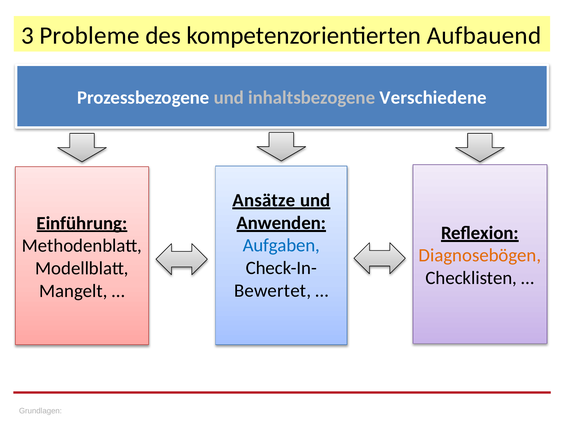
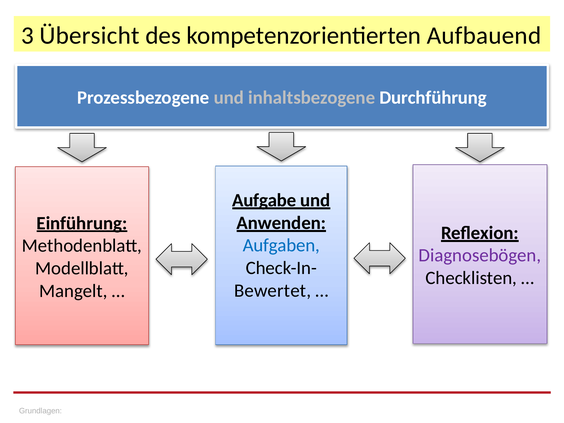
Probleme: Probleme -> Übersicht
Verschiedene: Verschiedene -> Durchführung
Ansätze: Ansätze -> Aufgabe
Diagnosebögen colour: orange -> purple
